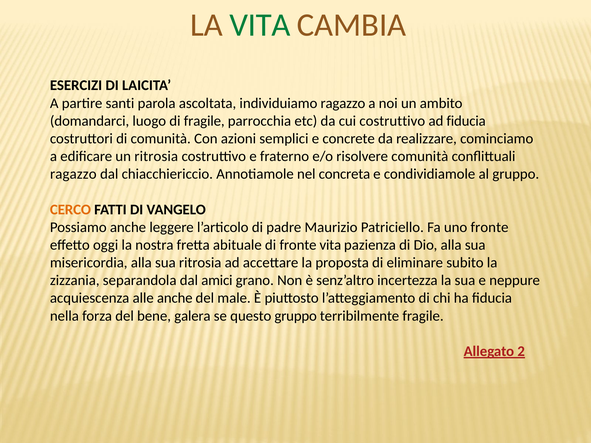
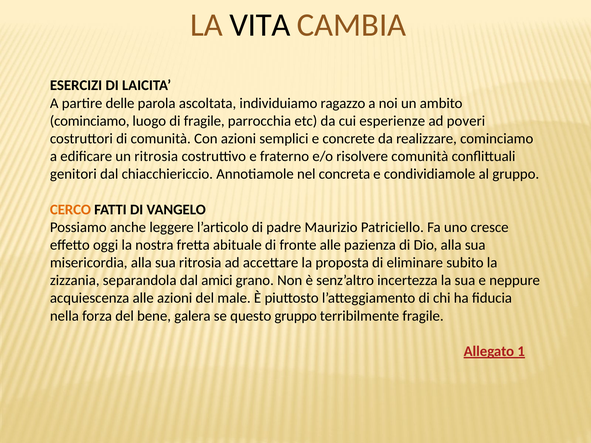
VITA at (260, 25) colour: green -> black
santi: santi -> delle
domandarci at (90, 121): domandarci -> cominciamo
cui costruttivo: costruttivo -> esperienze
ad fiducia: fiducia -> poveri
ragazzo at (73, 174): ragazzo -> genitori
uno fronte: fronte -> cresce
fronte vita: vita -> alle
alle anche: anche -> azioni
2: 2 -> 1
